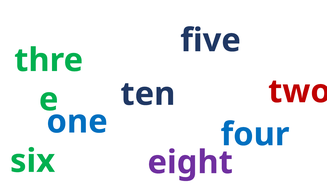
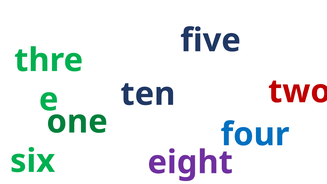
one colour: blue -> green
